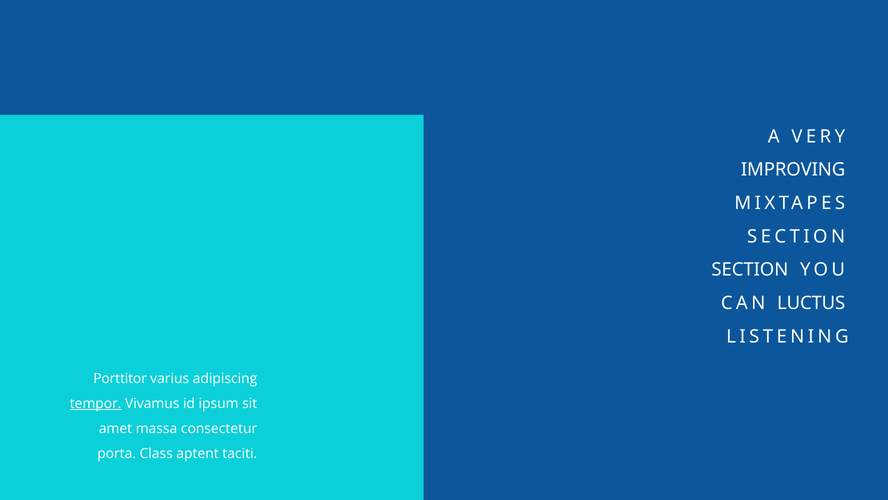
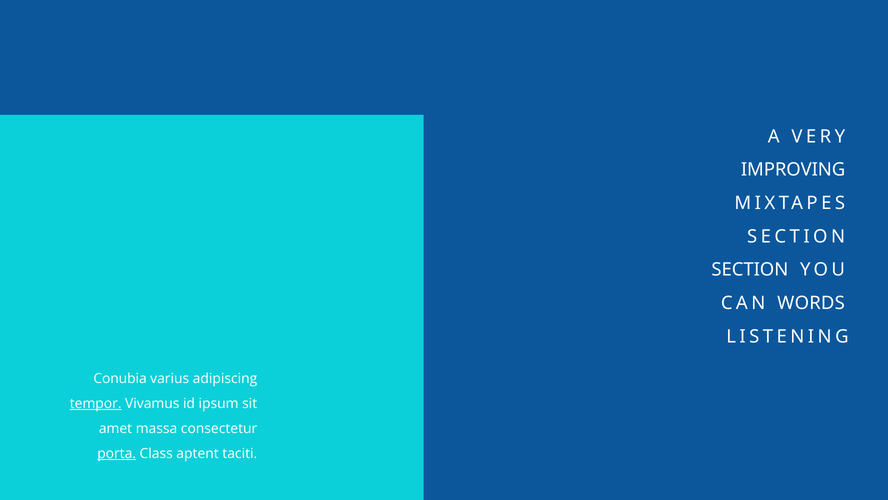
LUCTUS: LUCTUS -> WORDS
Porttitor: Porttitor -> Conubia
porta underline: none -> present
